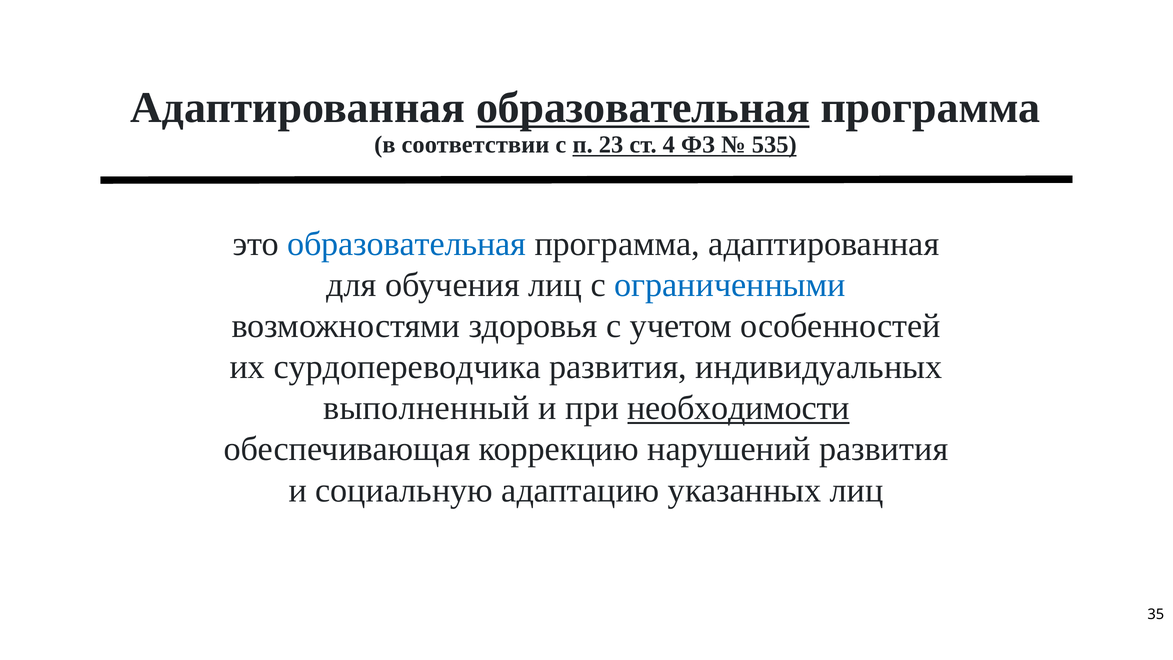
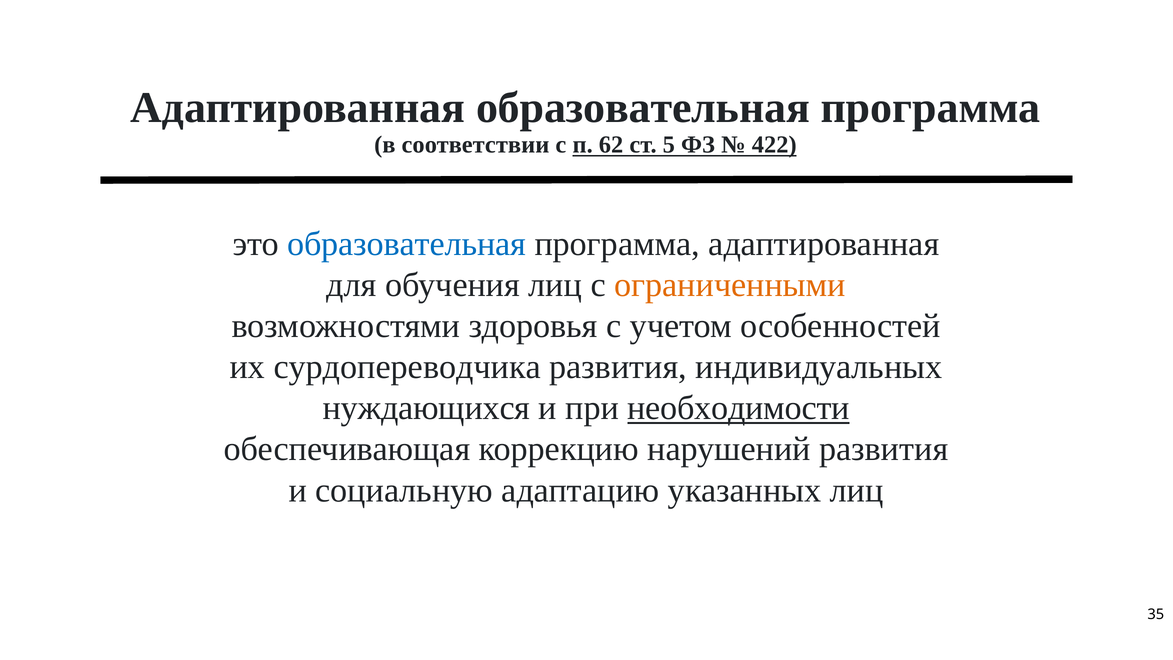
образовательная at (643, 108) underline: present -> none
23: 23 -> 62
4: 4 -> 5
535: 535 -> 422
ограниченными colour: blue -> orange
выполненный: выполненный -> нуждающихся
